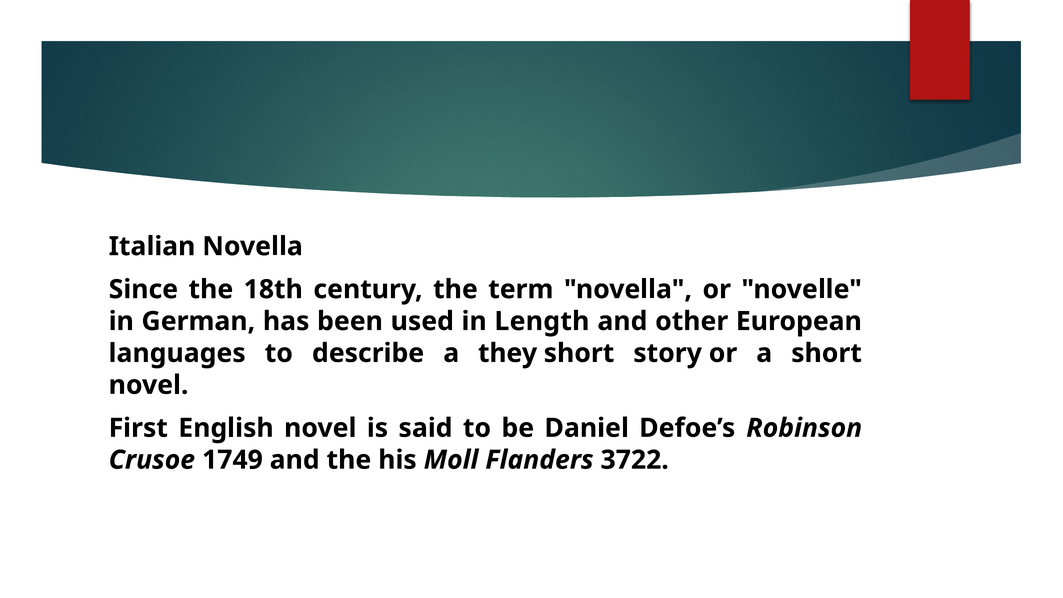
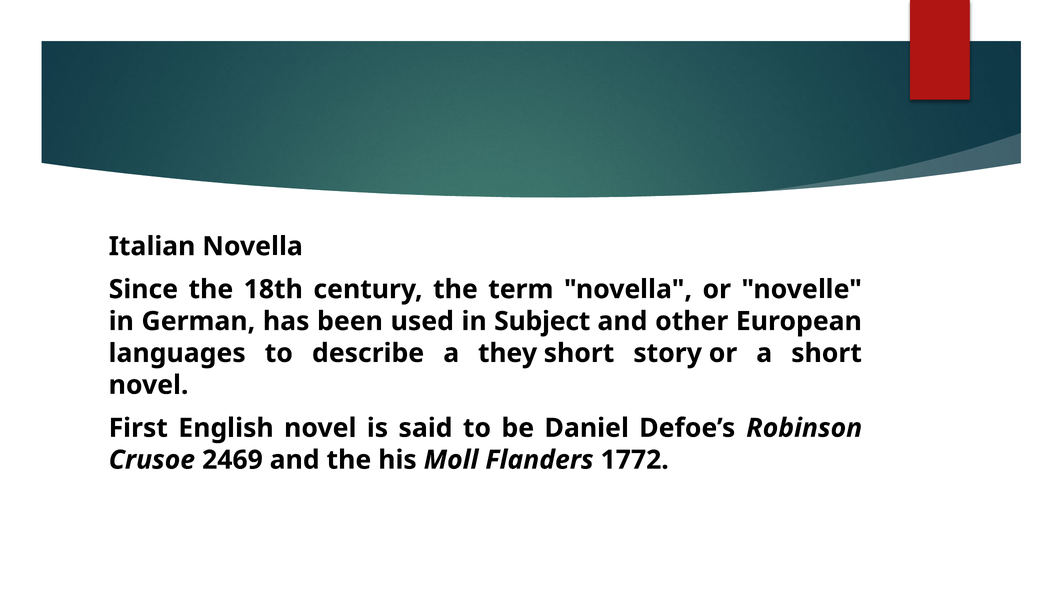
Length: Length -> Subject
1749: 1749 -> 2469
3722: 3722 -> 1772
